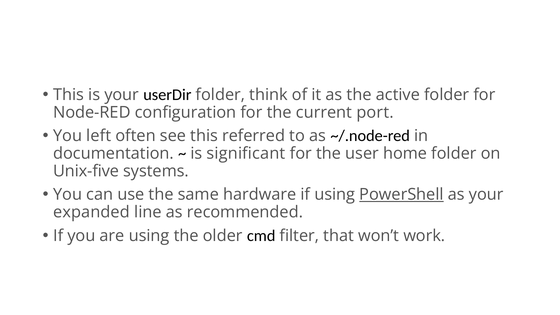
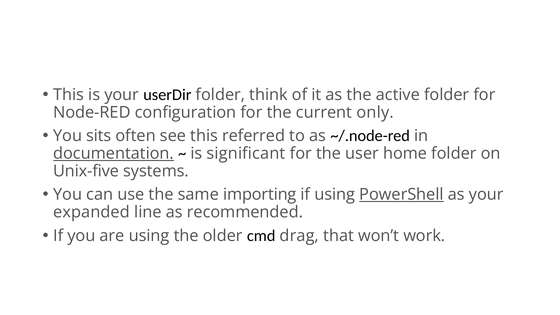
port: port -> only
left: left -> sits
documentation underline: none -> present
hardware: hardware -> importing
filter: filter -> drag
